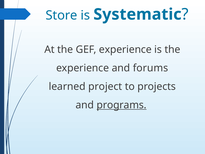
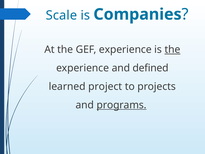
Store: Store -> Scale
Systematic: Systematic -> Companies
the at (172, 49) underline: none -> present
forums: forums -> defined
